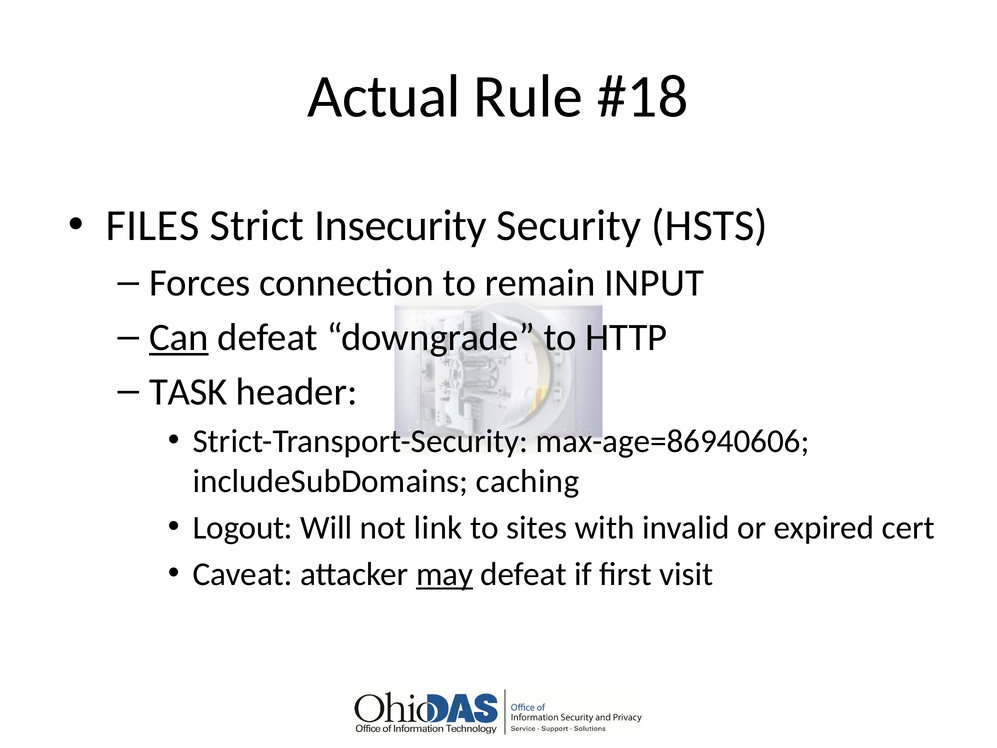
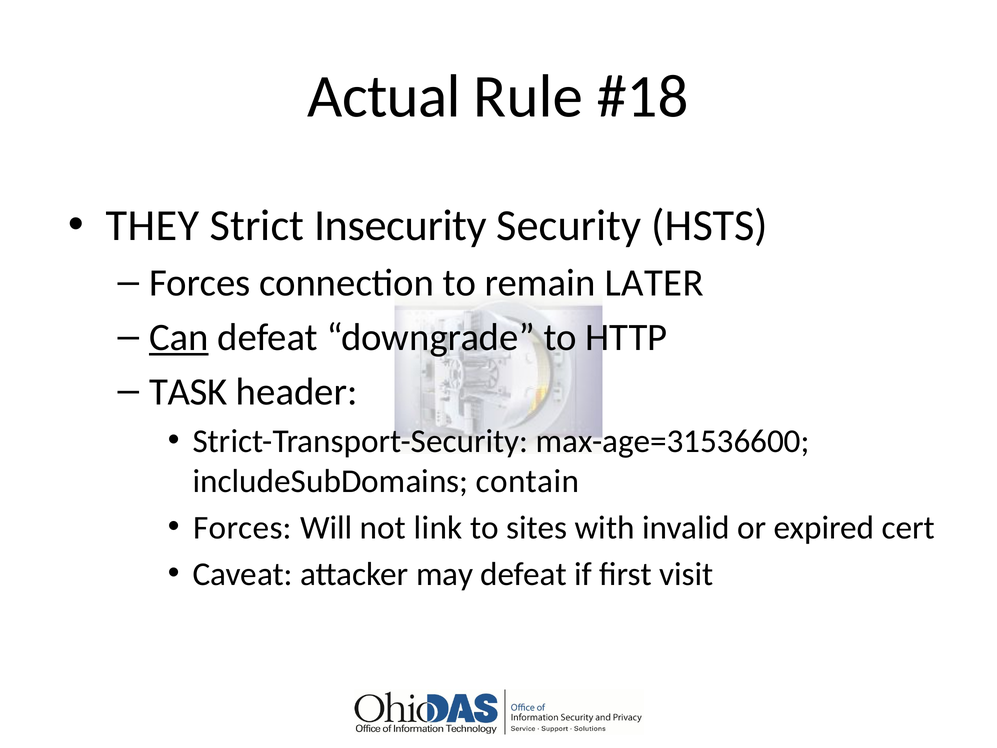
FILES: FILES -> THEY
INPUT: INPUT -> LATER
max-age=86940606: max-age=86940606 -> max-age=31536600
caching: caching -> contain
Logout at (243, 528): Logout -> Forces
may underline: present -> none
